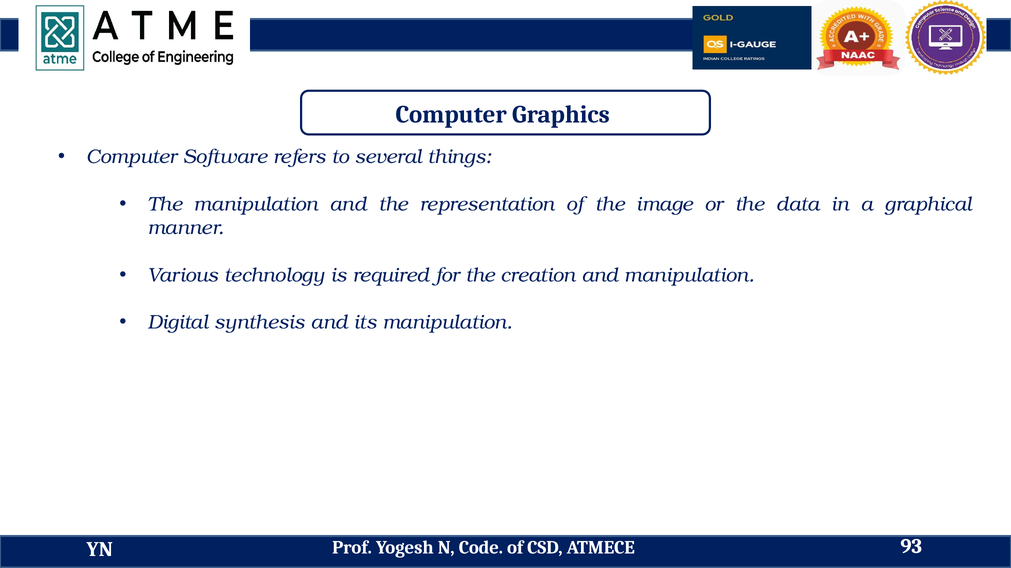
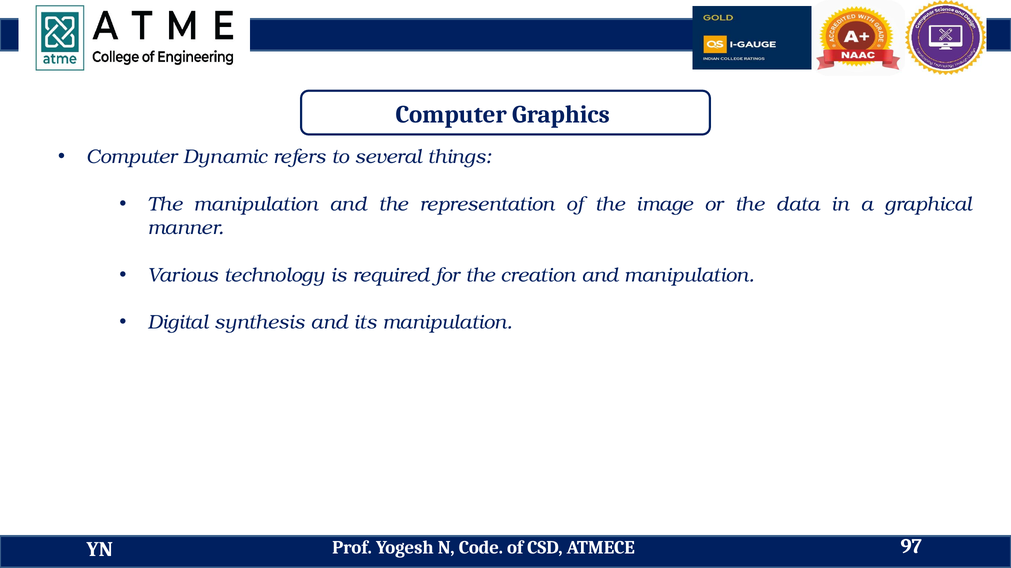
Software: Software -> Dynamic
93: 93 -> 97
